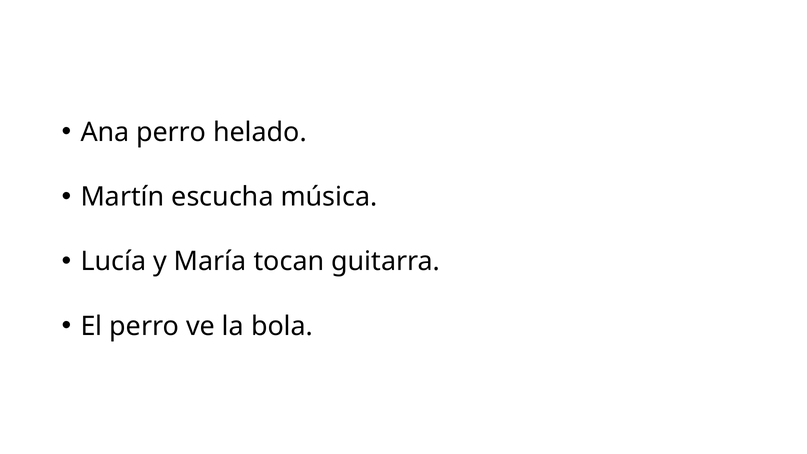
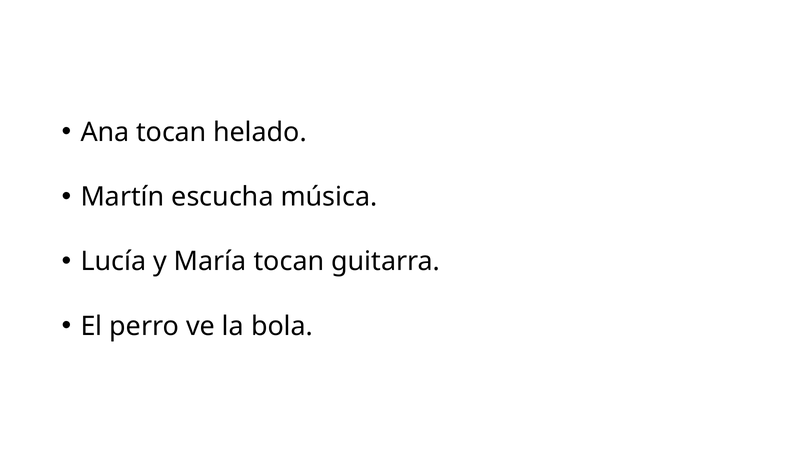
Ana perro: perro -> tocan
